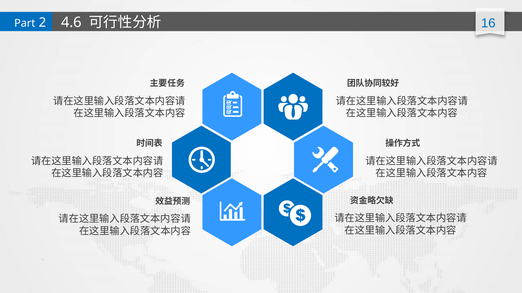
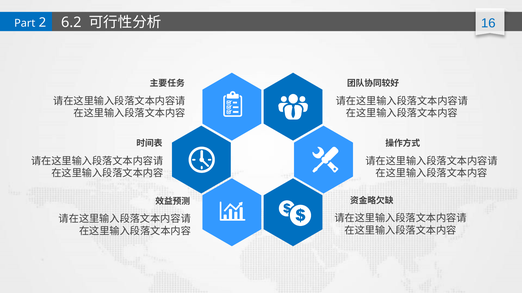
4.6: 4.6 -> 6.2
